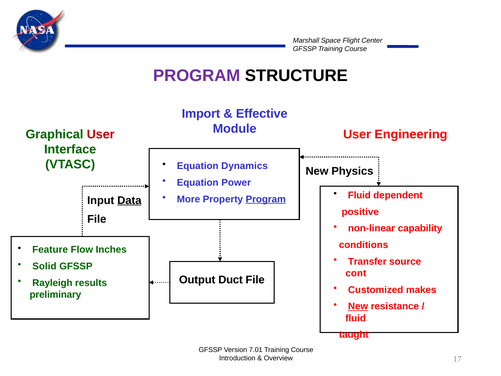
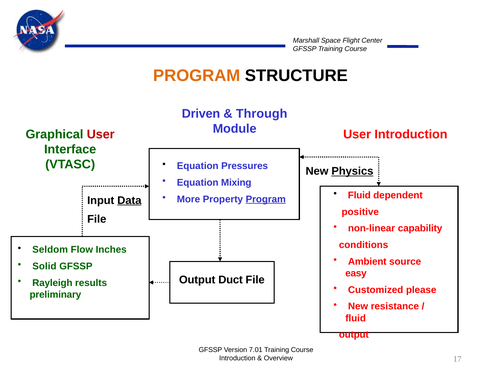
PROGRAM at (197, 75) colour: purple -> orange
Import: Import -> Driven
Effective: Effective -> Through
User Engineering: Engineering -> Introduction
Dynamics: Dynamics -> Pressures
Physics underline: none -> present
Power: Power -> Mixing
Feature: Feature -> Seldom
Transfer: Transfer -> Ambient
cont: cont -> easy
makes: makes -> please
New at (358, 306) underline: present -> none
taught at (354, 335): taught -> output
